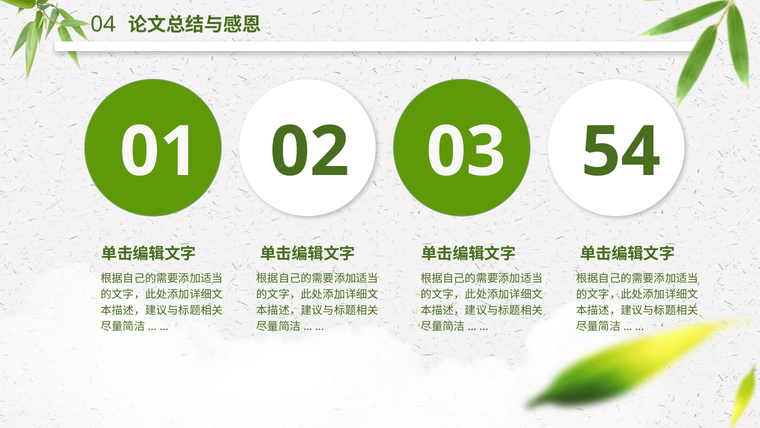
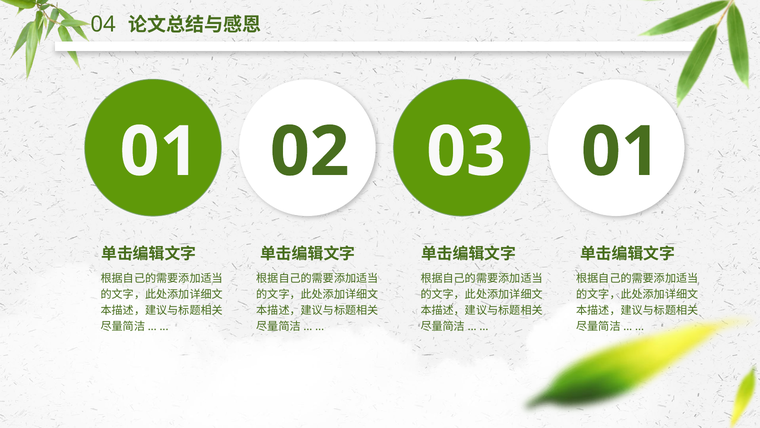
54 at (621, 152): 54 -> 01
